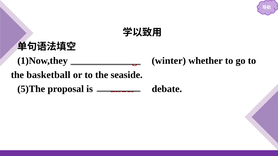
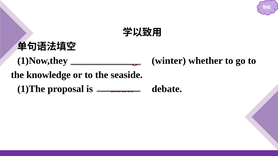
basketball: basketball -> knowledge
5)The: 5)The -> 1)The
